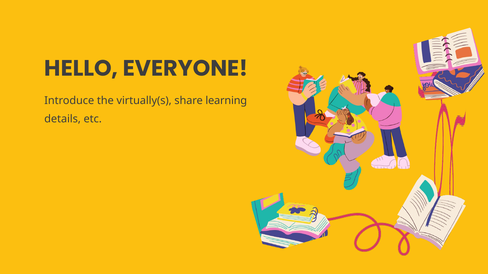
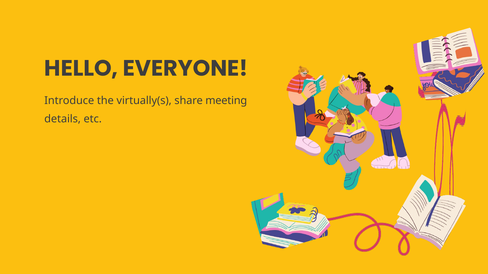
learning: learning -> meeting
